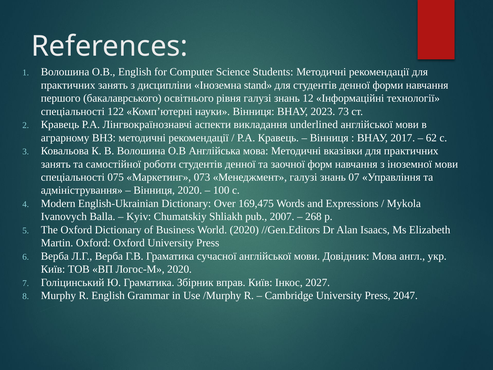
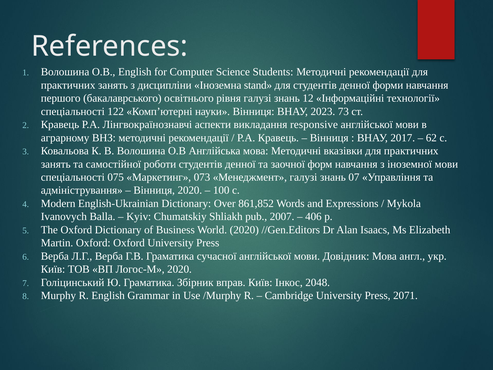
underlined: underlined -> responsive
169,475: 169,475 -> 861,852
268: 268 -> 406
2027: 2027 -> 2048
2047: 2047 -> 2071
